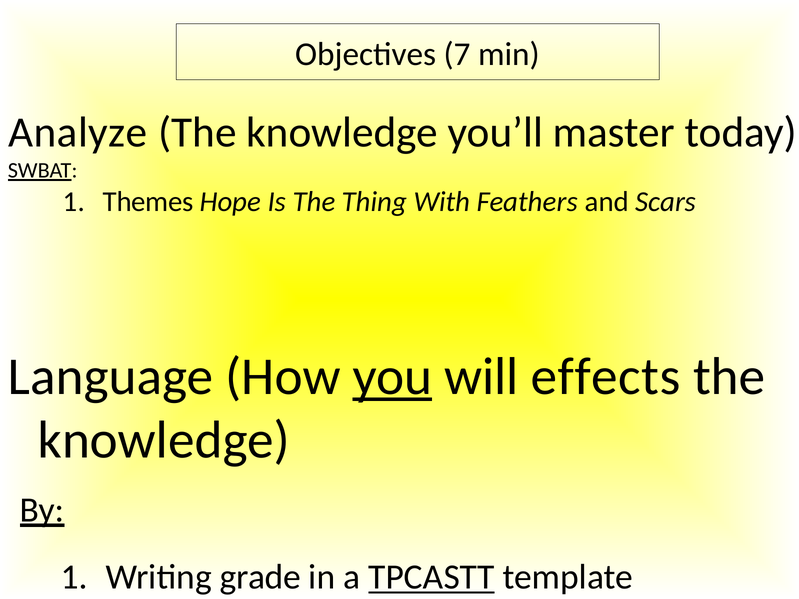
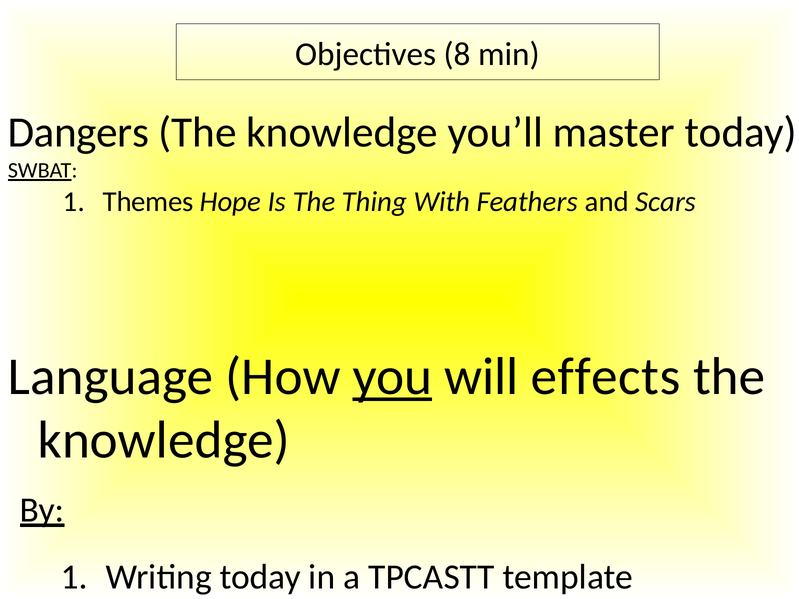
7: 7 -> 8
Analyze: Analyze -> Dangers
Writing grade: grade -> today
TPCASTT underline: present -> none
